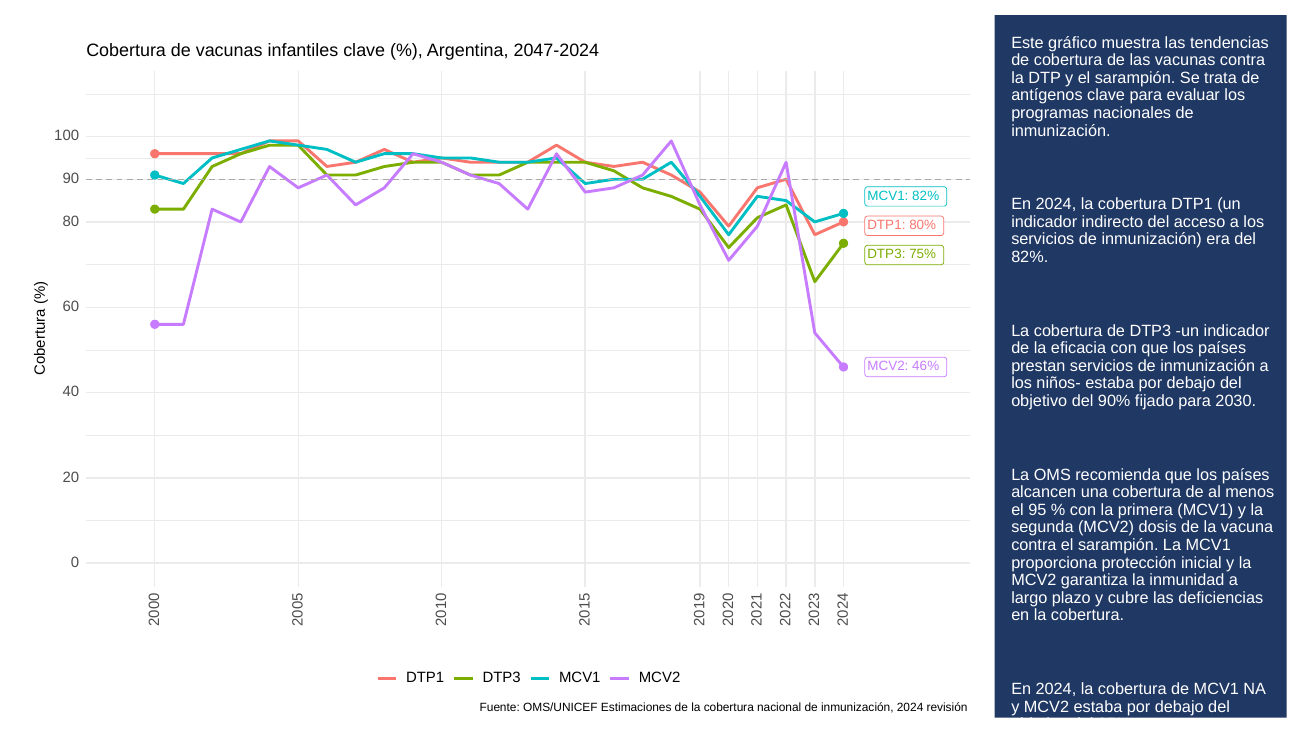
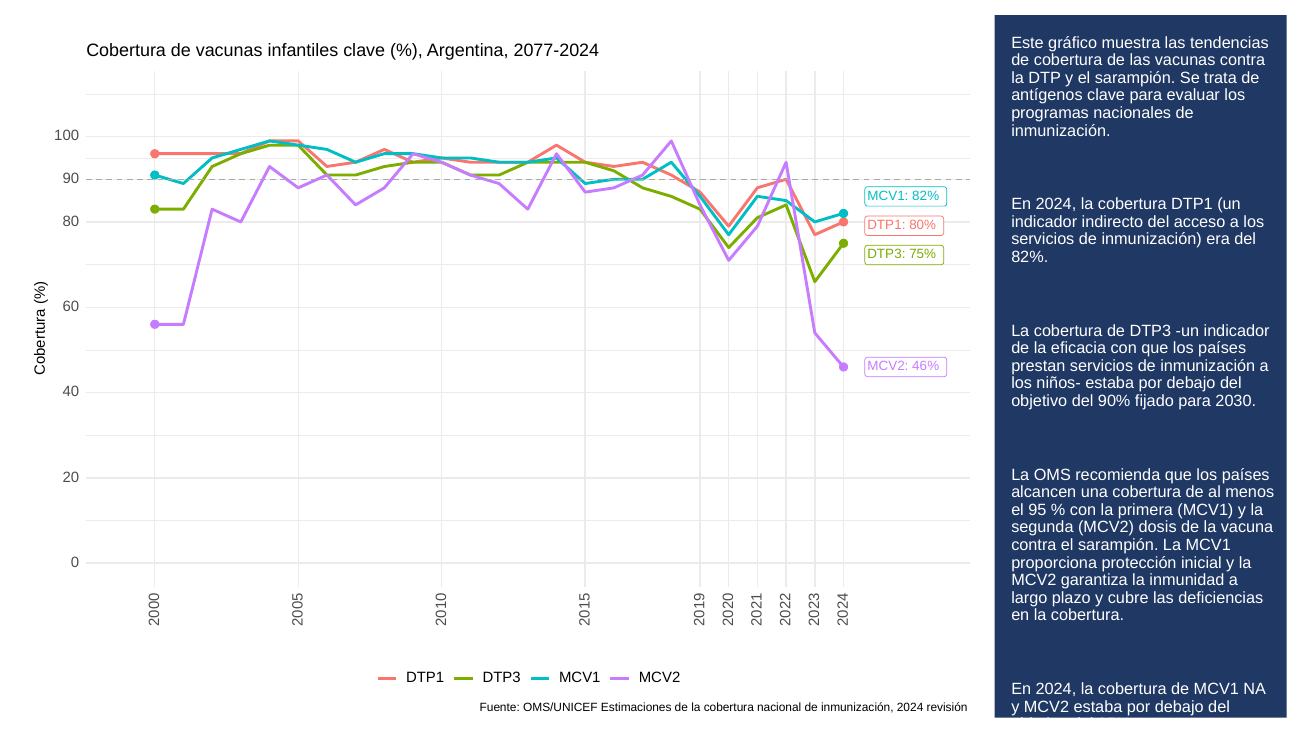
2047-2024: 2047-2024 -> 2077-2024
